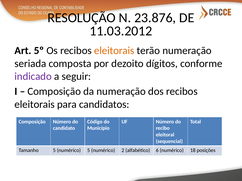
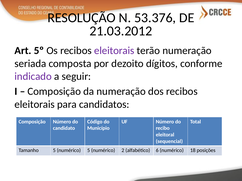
23.876: 23.876 -> 53.376
11.03.2012: 11.03.2012 -> 21.03.2012
eleitorais at (114, 51) colour: orange -> purple
